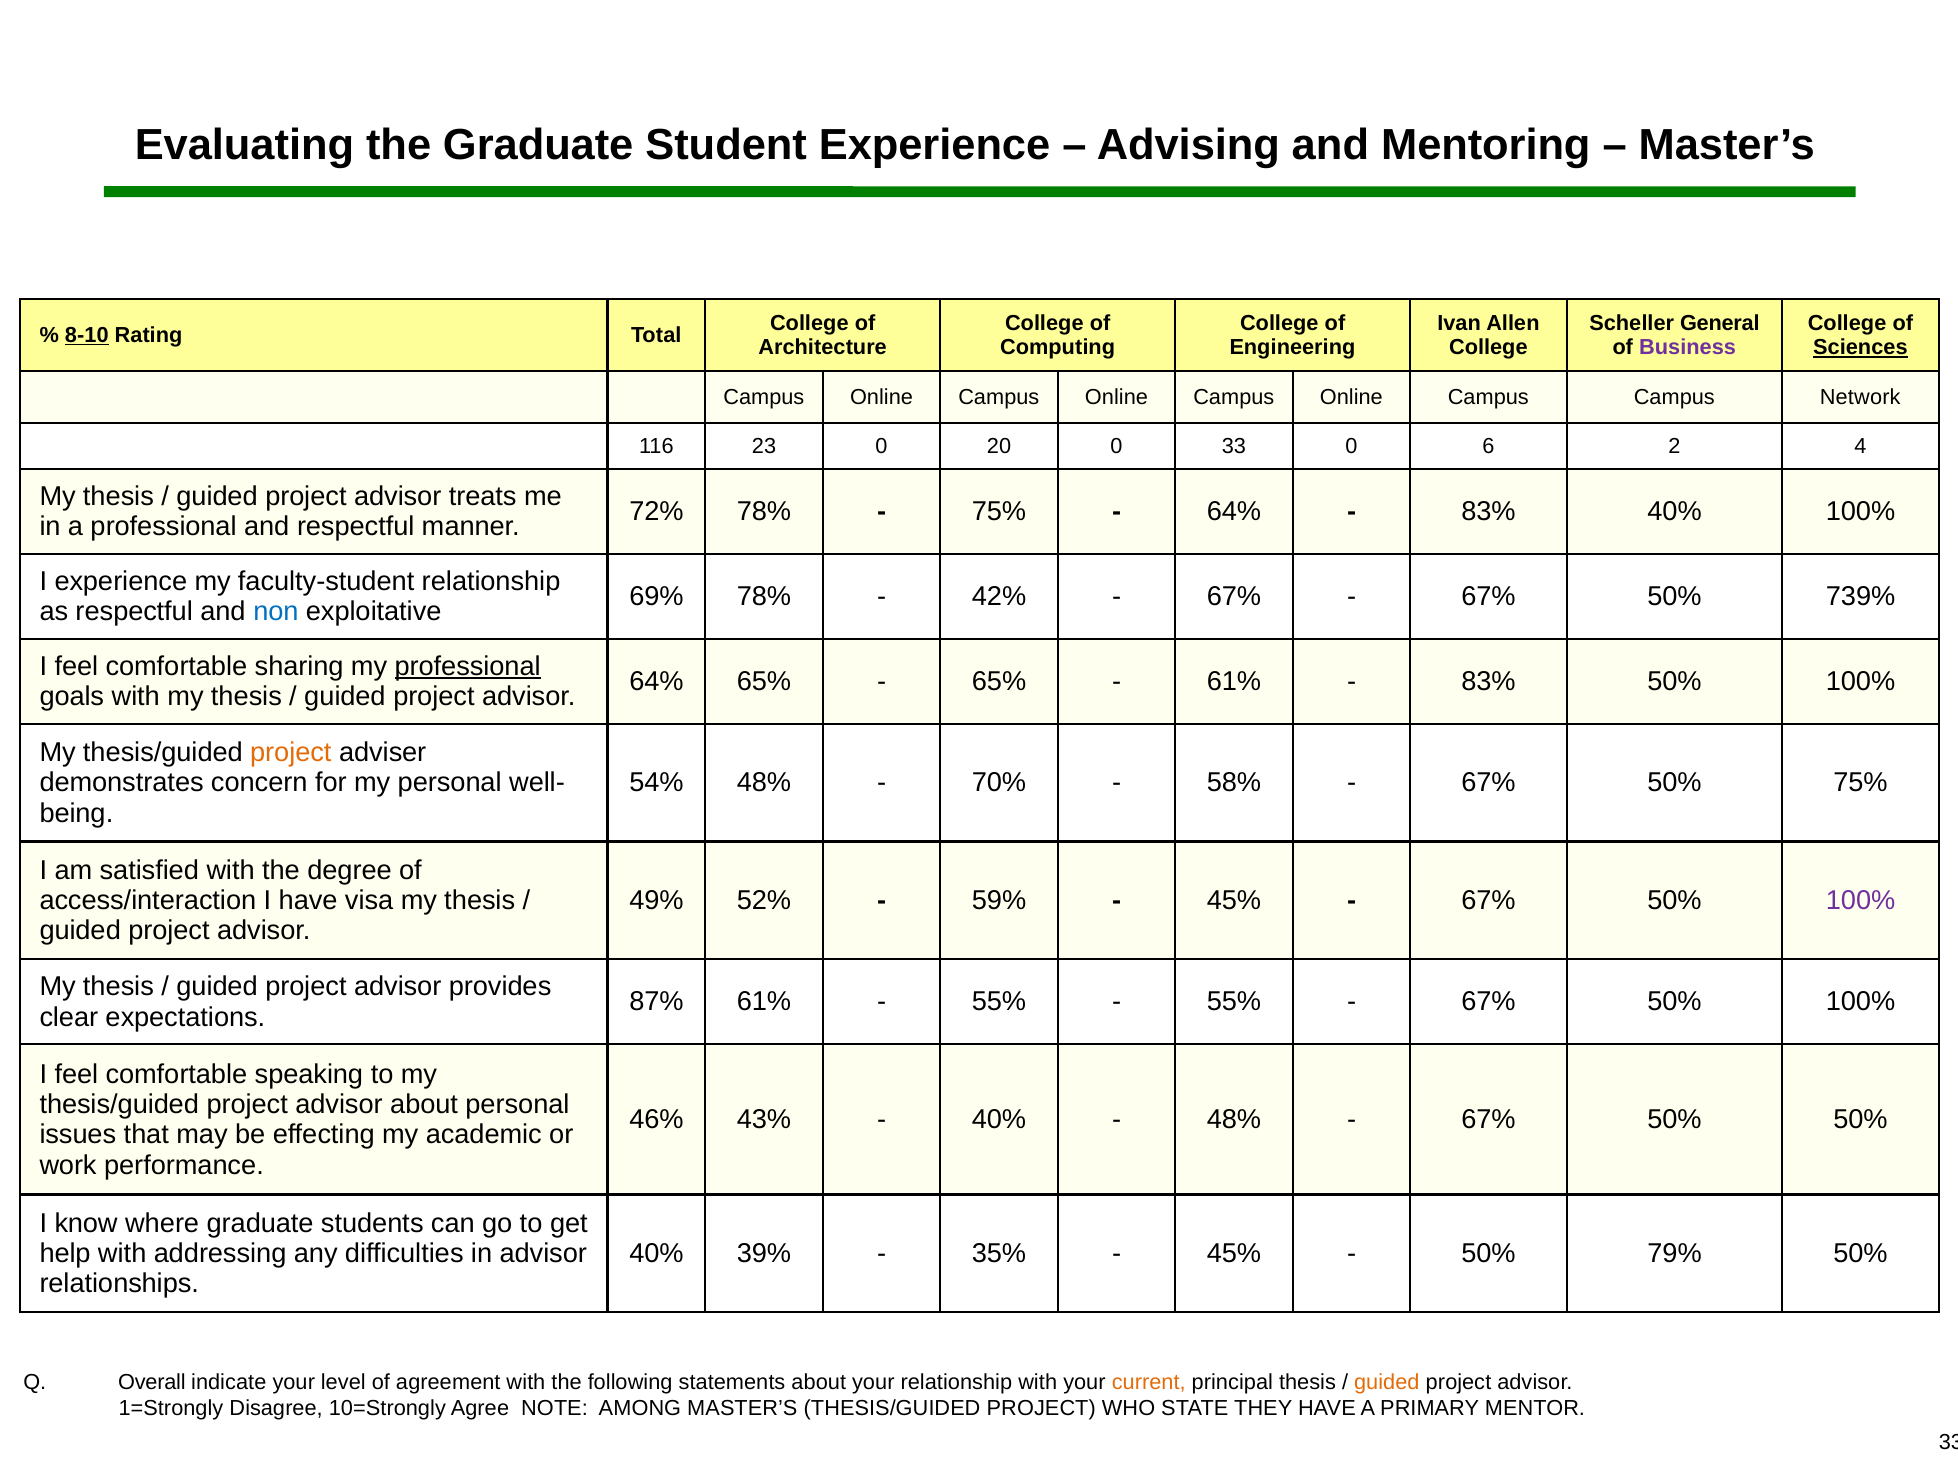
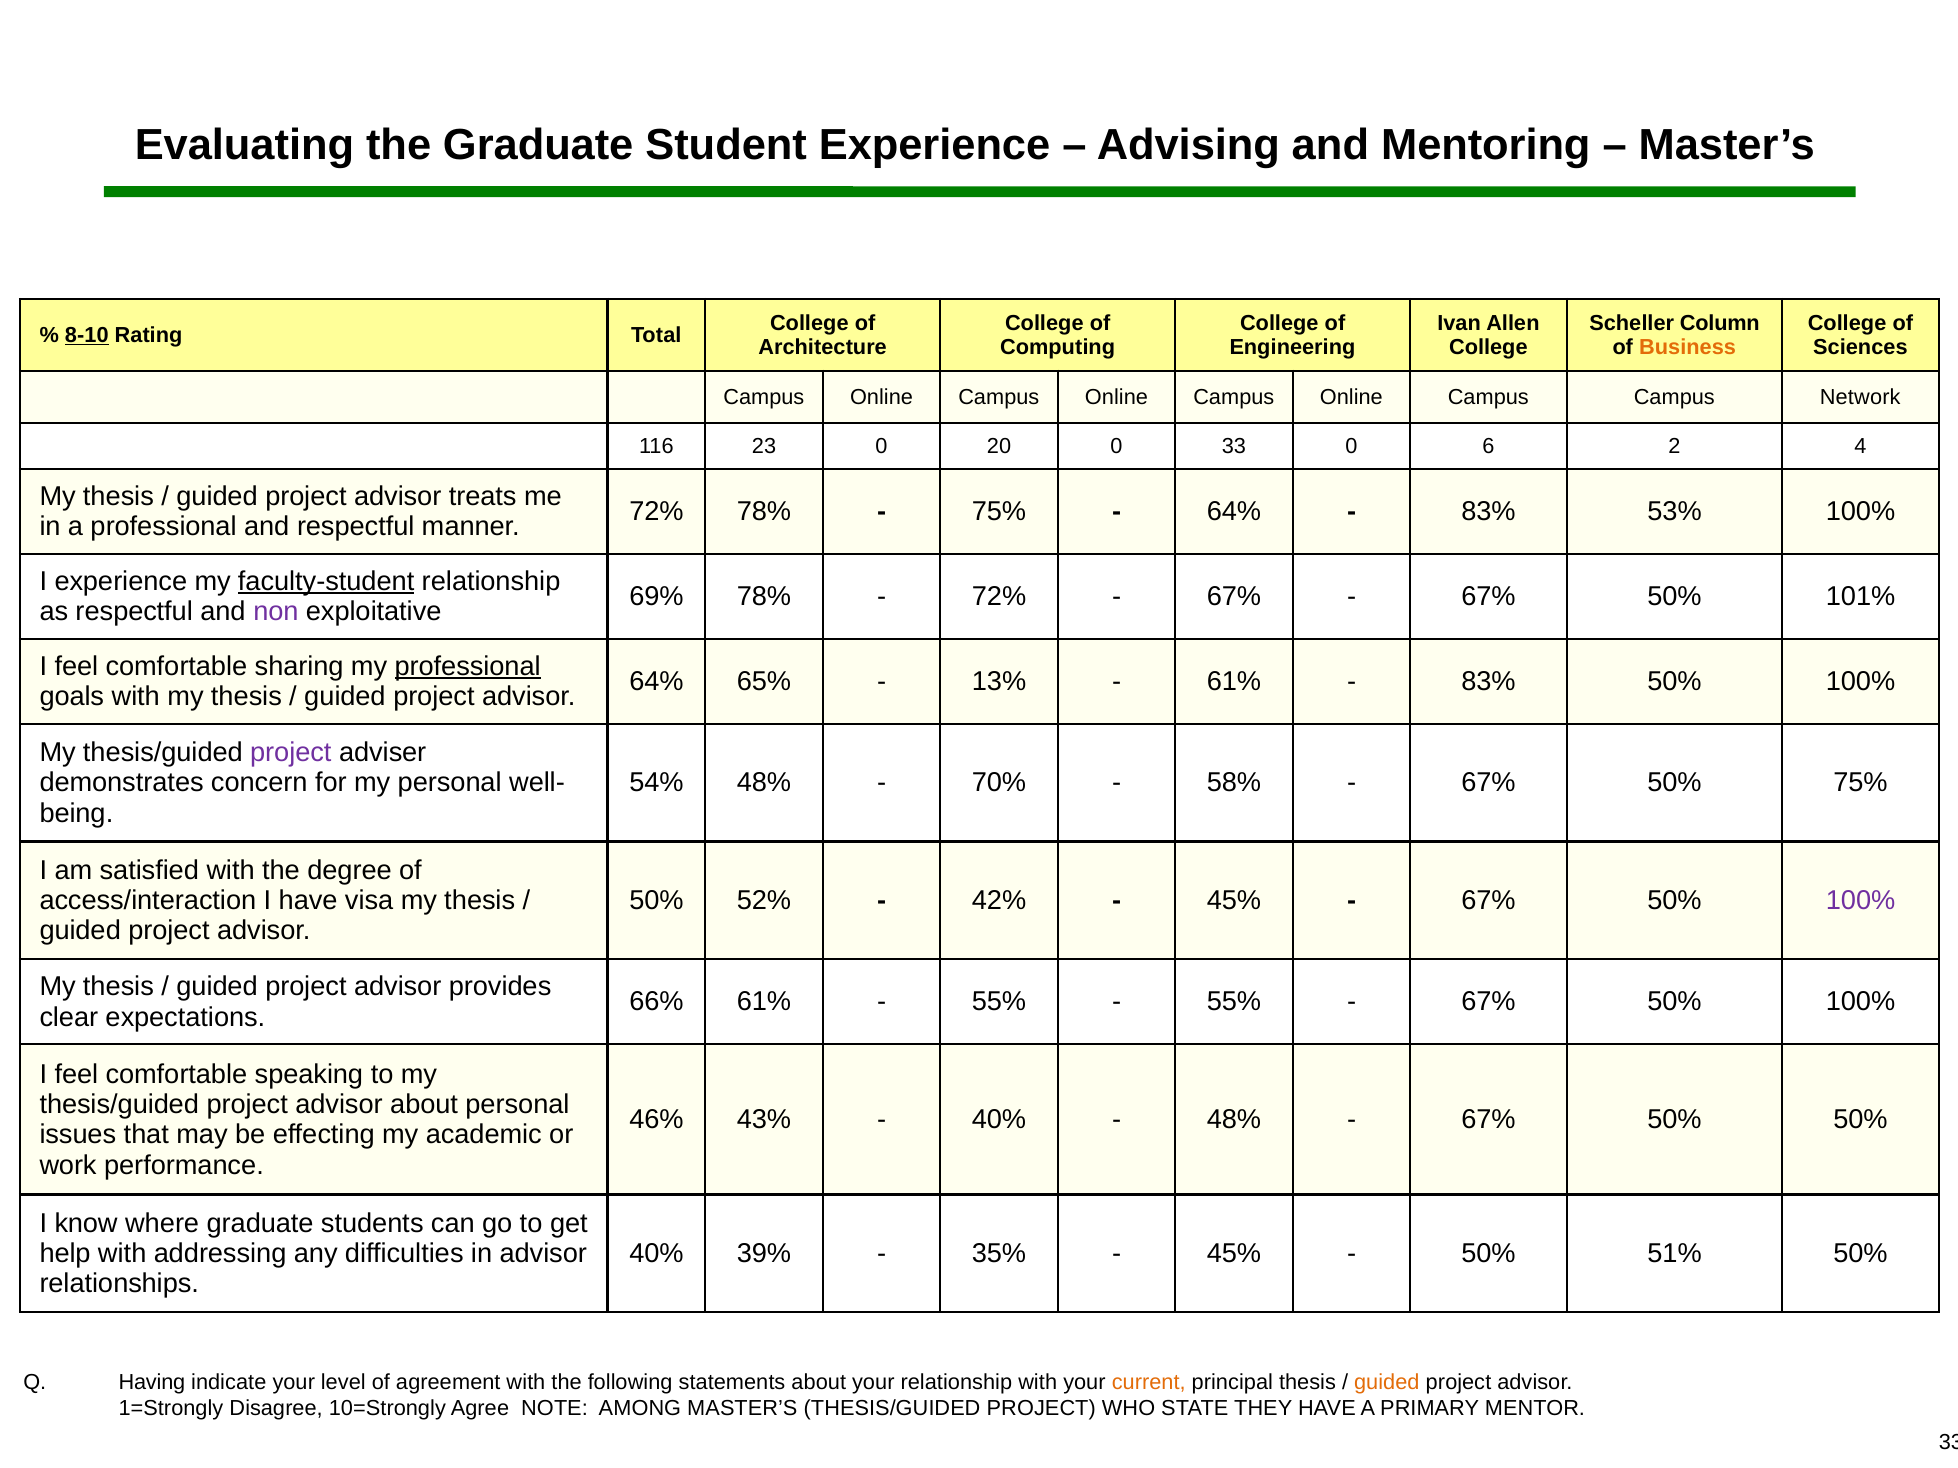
General: General -> Column
Business colour: purple -> orange
Sciences underline: present -> none
83% 40%: 40% -> 53%
faculty-student underline: none -> present
42% at (999, 597): 42% -> 72%
739%: 739% -> 101%
non colour: blue -> purple
65% at (999, 682): 65% -> 13%
project at (291, 753) colour: orange -> purple
49% at (656, 901): 49% -> 50%
59%: 59% -> 42%
87%: 87% -> 66%
79%: 79% -> 51%
Overall: Overall -> Having
